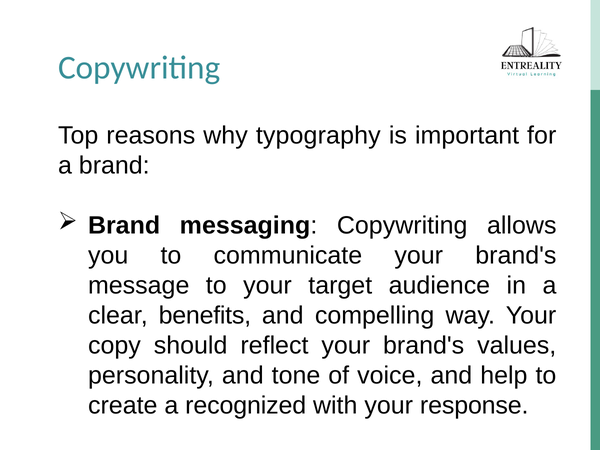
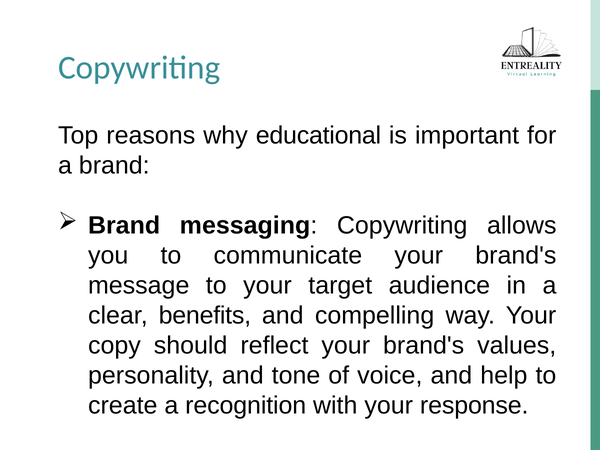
typography: typography -> educational
recognized: recognized -> recognition
